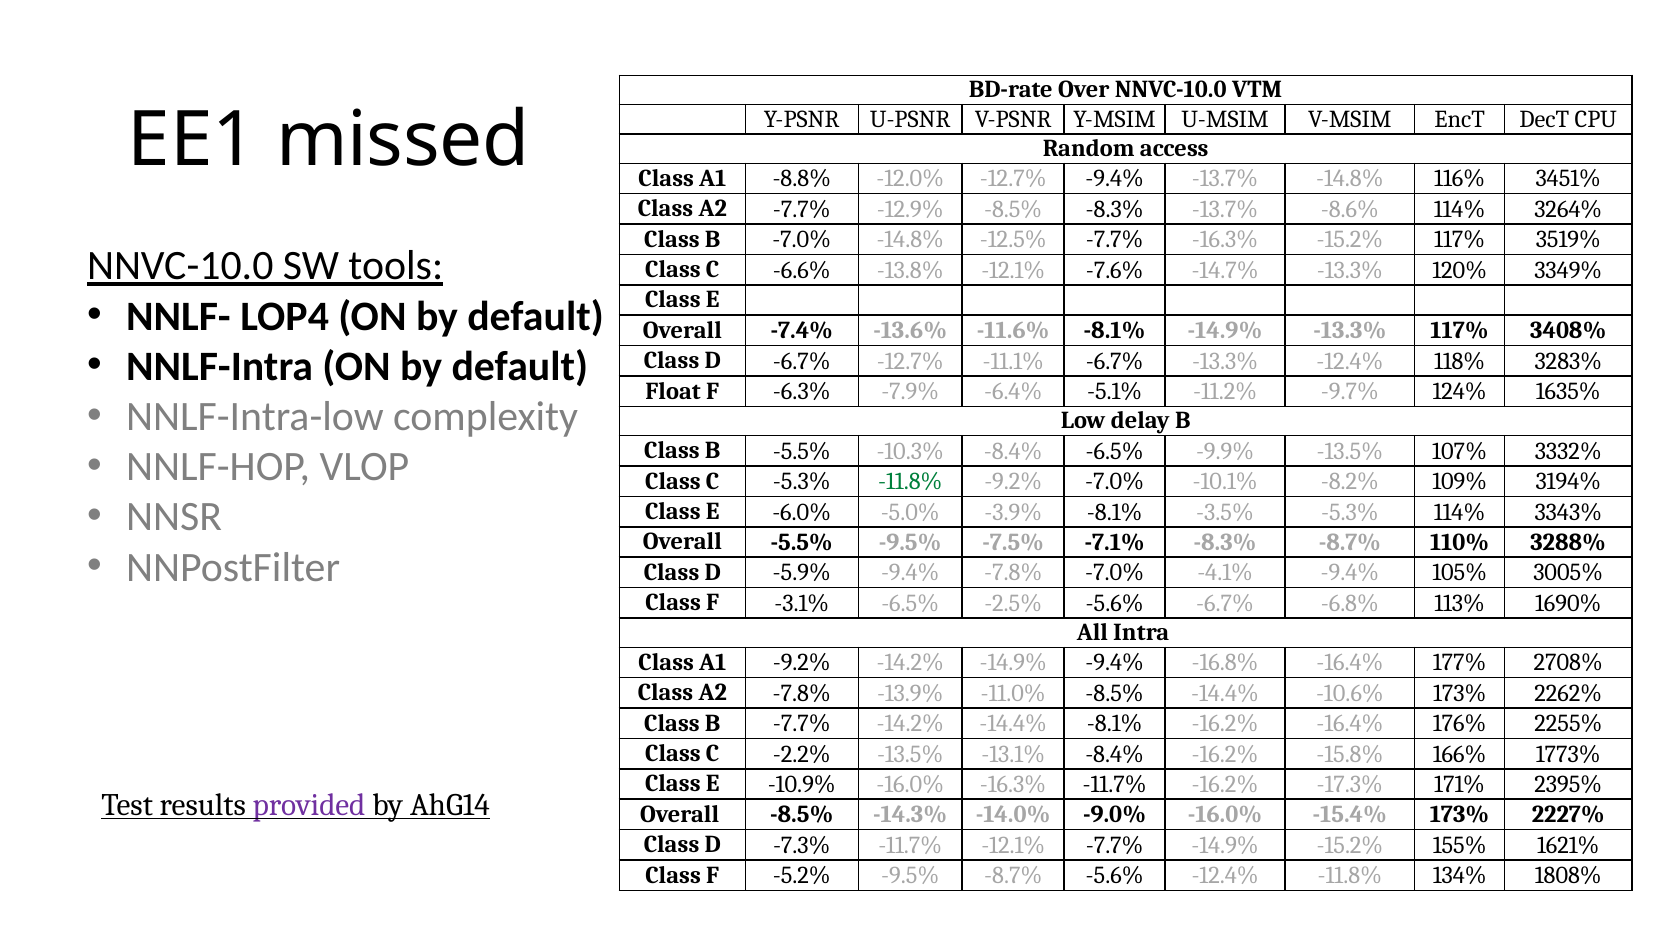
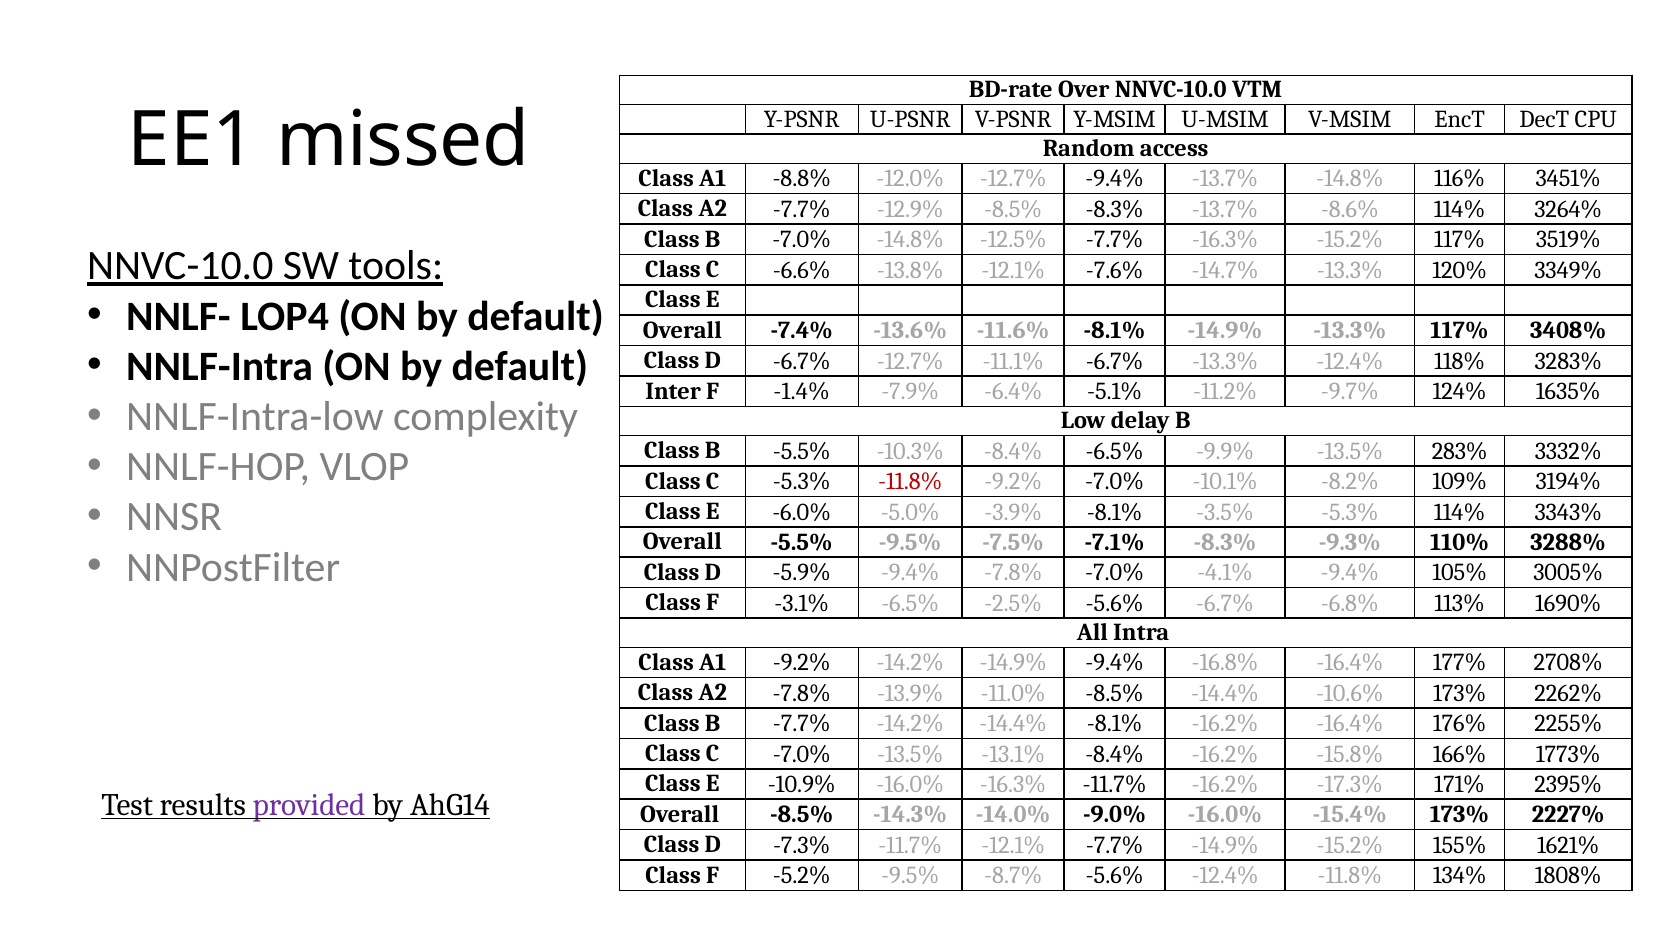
Float: Float -> Inter
-6.3%: -6.3% -> -1.4%
107%: 107% -> 283%
-11.8% at (910, 481) colour: green -> red
-8.3% -8.7%: -8.7% -> -9.3%
C -2.2%: -2.2% -> -7.0%
